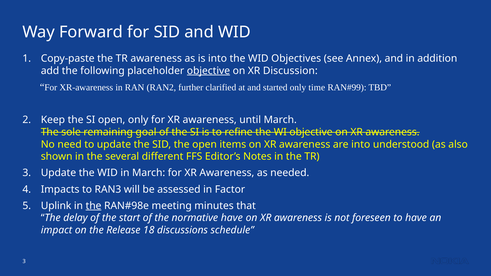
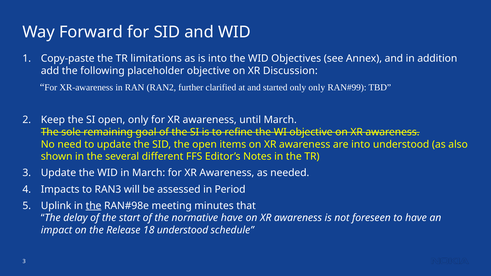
TR awareness: awareness -> limitations
objective at (208, 71) underline: present -> none
only time: time -> only
Factor: Factor -> Period
18 discussions: discussions -> understood
